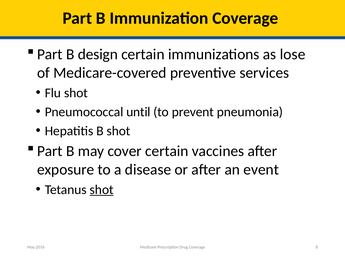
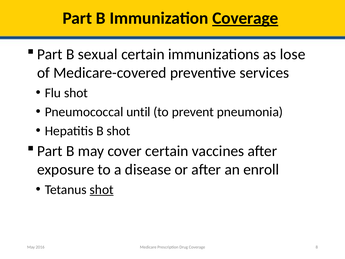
Coverage at (245, 18) underline: none -> present
design: design -> sexual
event: event -> enroll
